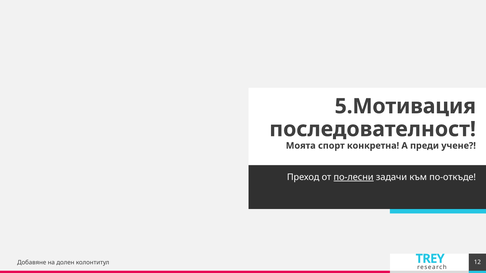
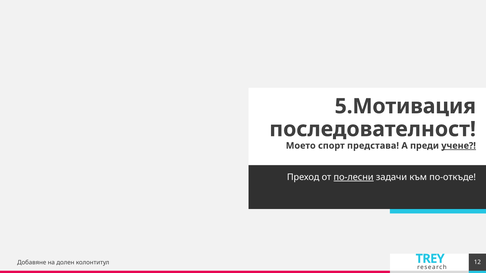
Моята: Моята -> Моето
конкретна: конкретна -> представа
учене underline: none -> present
